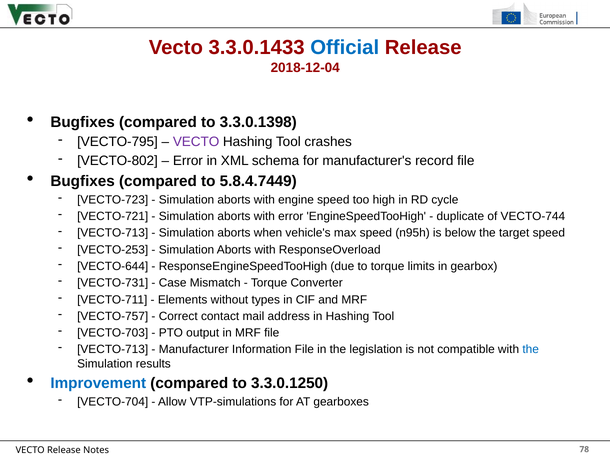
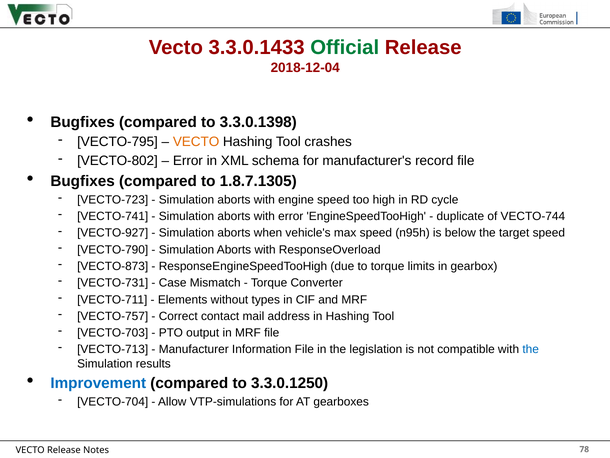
Official colour: blue -> green
VECTO at (196, 142) colour: purple -> orange
5.8.4.7449: 5.8.4.7449 -> 1.8.7.1305
VECTO-721: VECTO-721 -> VECTO-741
VECTO-713 at (113, 233): VECTO-713 -> VECTO-927
VECTO-253: VECTO-253 -> VECTO-790
VECTO-644: VECTO-644 -> VECTO-873
